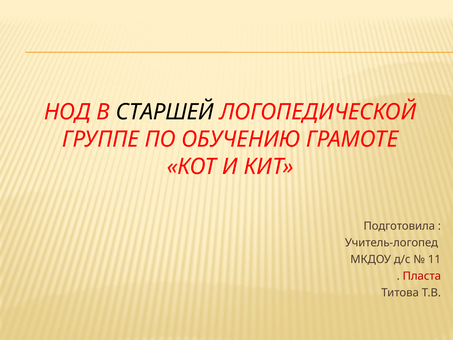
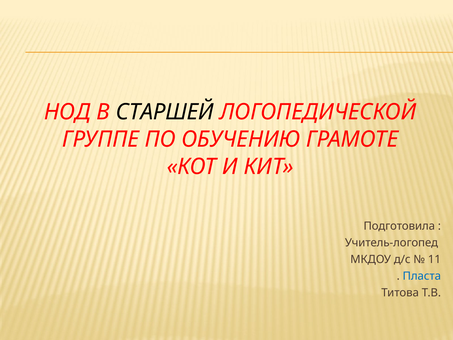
Пласта colour: red -> blue
